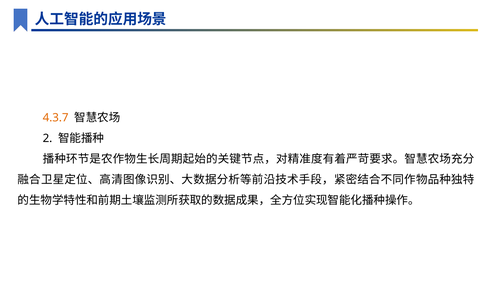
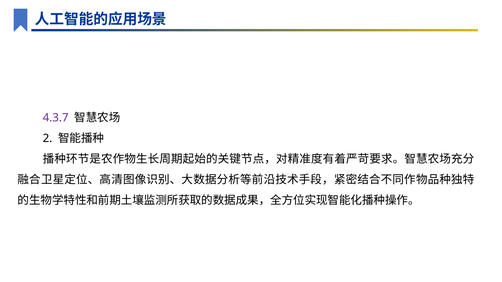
4.3.7 colour: orange -> purple
